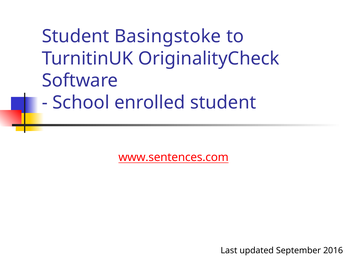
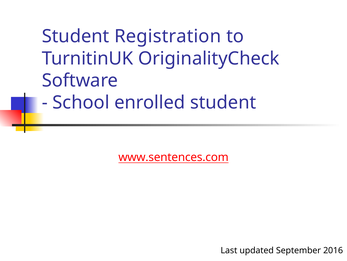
Basingstoke: Basingstoke -> Registration
